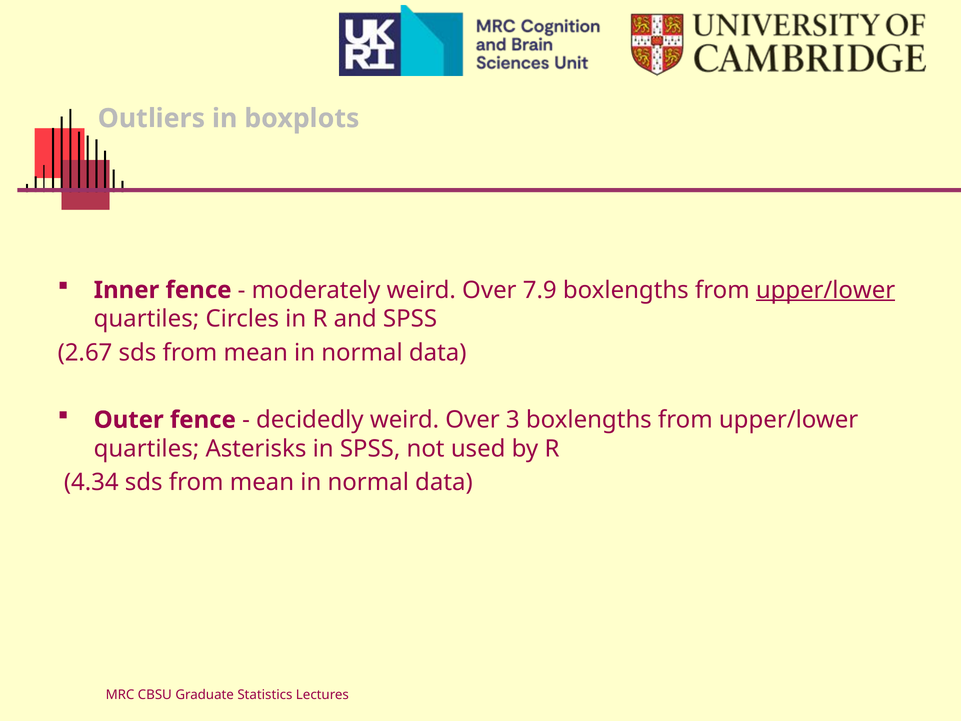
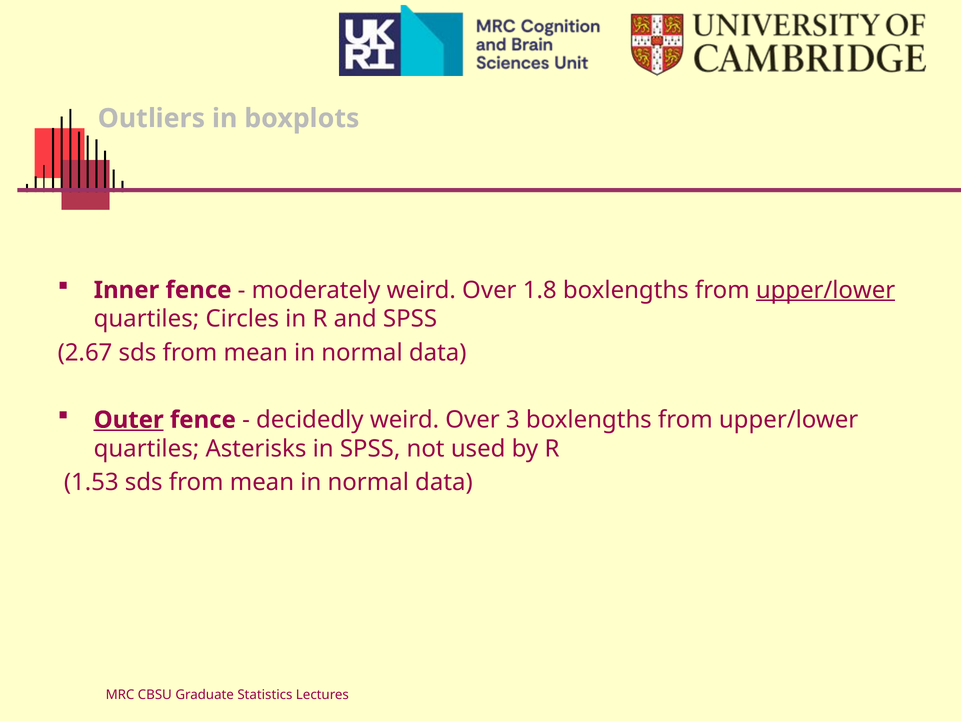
7.9: 7.9 -> 1.8
Outer underline: none -> present
4.34: 4.34 -> 1.53
